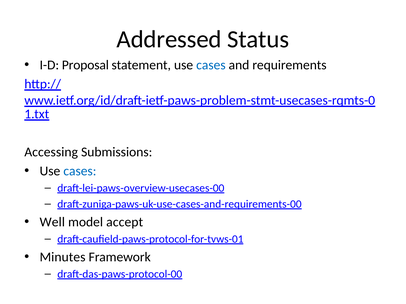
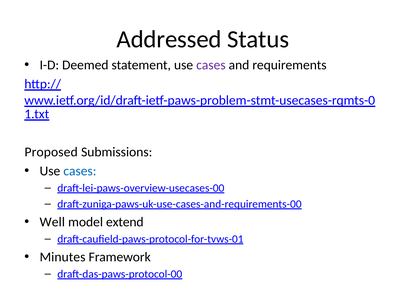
Proposal: Proposal -> Deemed
cases at (211, 65) colour: blue -> purple
Accessing: Accessing -> Proposed
accept: accept -> extend
